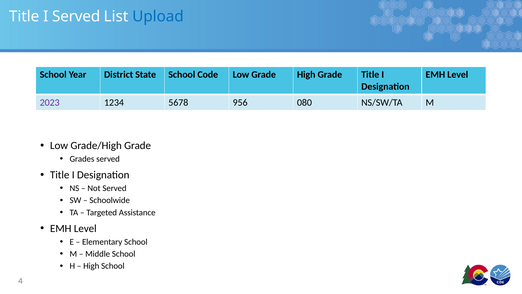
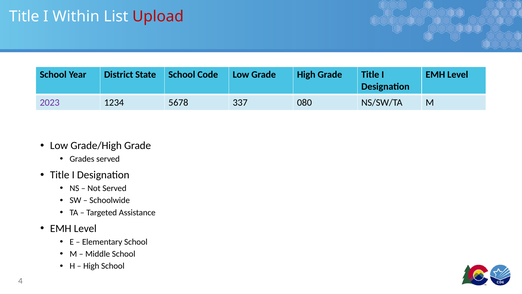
I Served: Served -> Within
Upload colour: blue -> red
956: 956 -> 337
